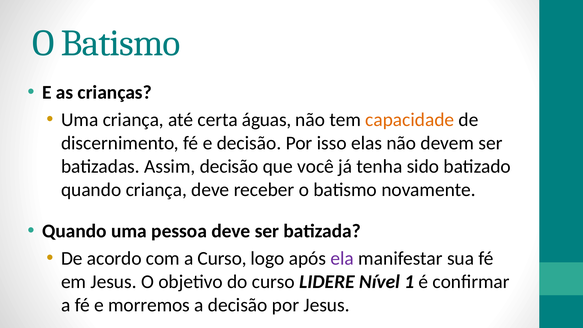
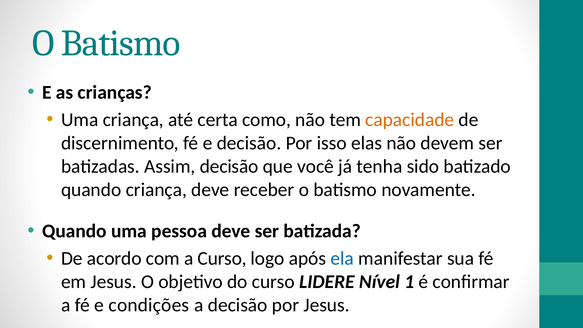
águas: águas -> como
ela colour: purple -> blue
morremos: morremos -> condições
